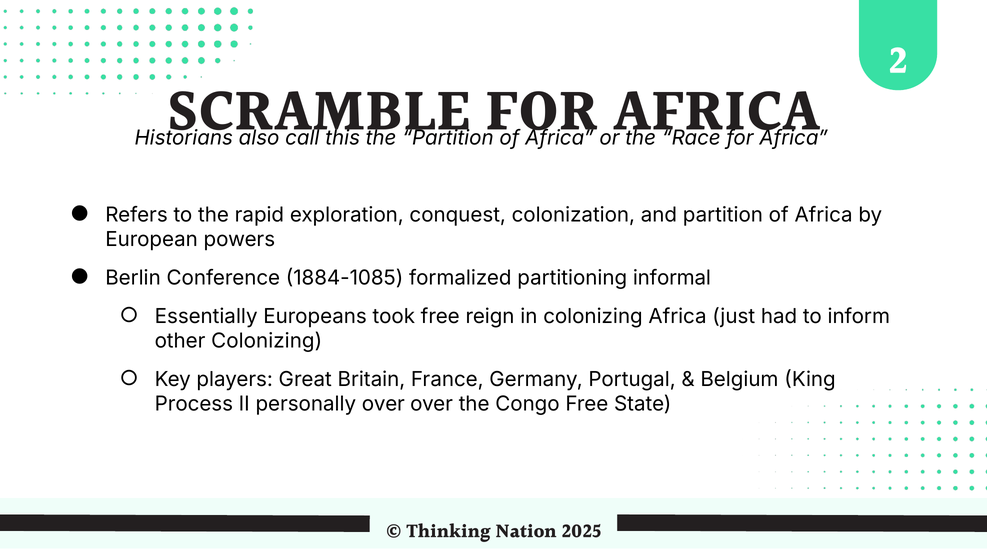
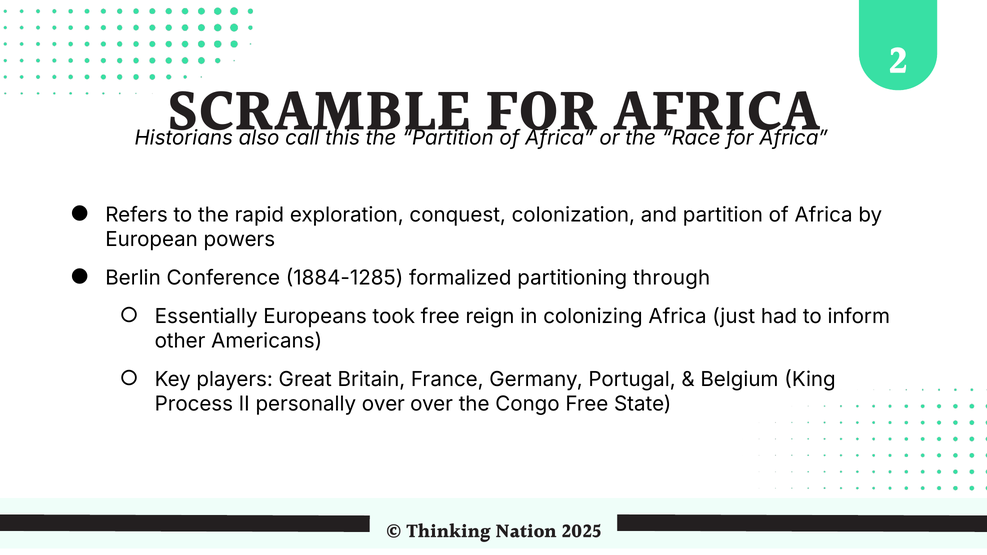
1884-1085: 1884-1085 -> 1884-1285
informal: informal -> through
other Colonizing: Colonizing -> Americans
